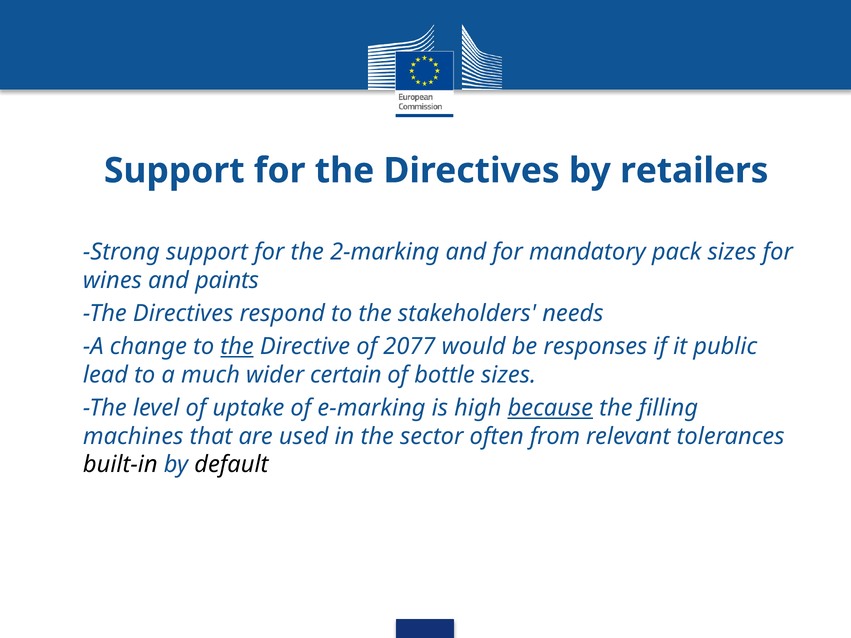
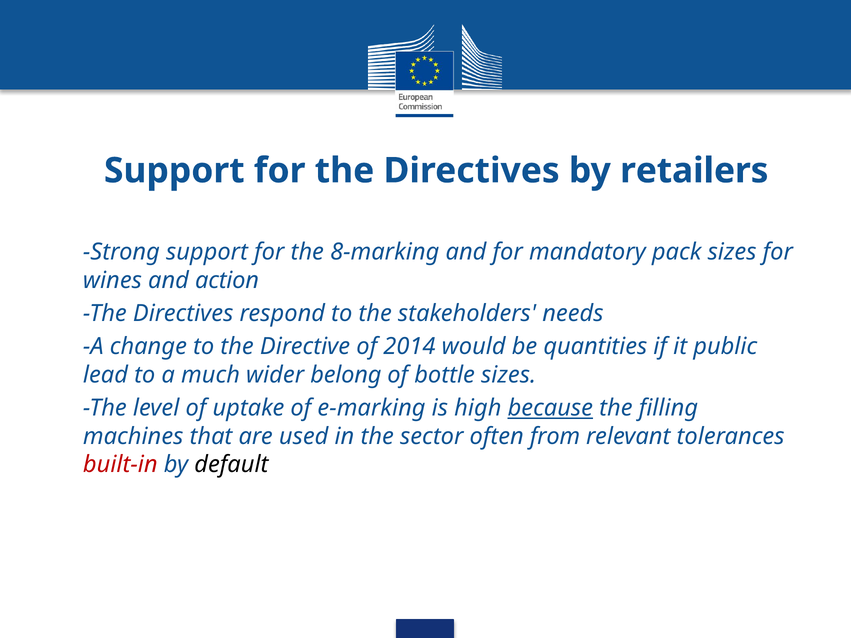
2-marking: 2-marking -> 8-marking
paints: paints -> action
the at (237, 347) underline: present -> none
2077: 2077 -> 2014
responses: responses -> quantities
certain: certain -> belong
built-in colour: black -> red
